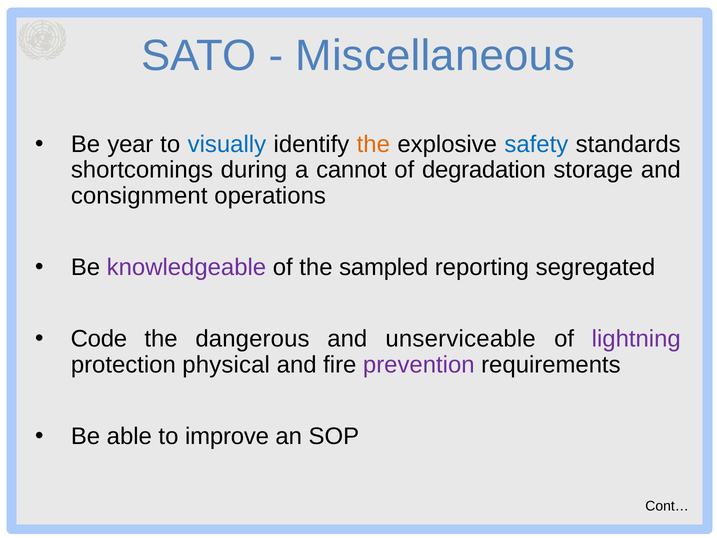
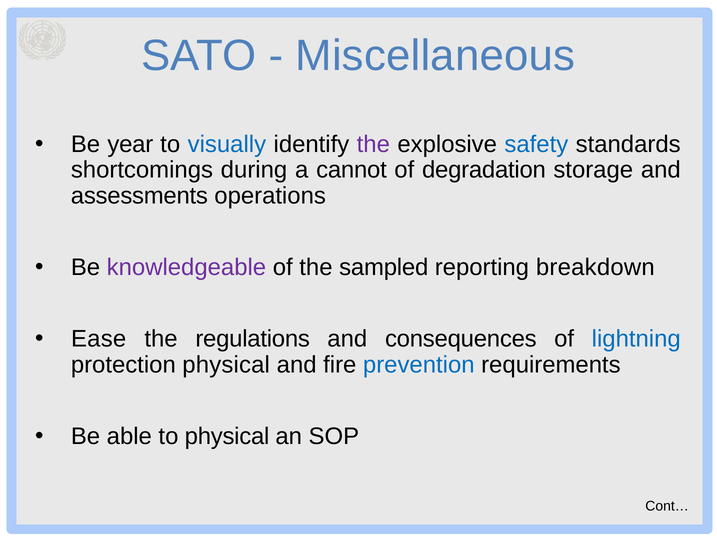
the at (373, 144) colour: orange -> purple
consignment: consignment -> assessments
segregated: segregated -> breakdown
Code: Code -> Ease
dangerous: dangerous -> regulations
unserviceable: unserviceable -> consequences
lightning colour: purple -> blue
prevention colour: purple -> blue
to improve: improve -> physical
